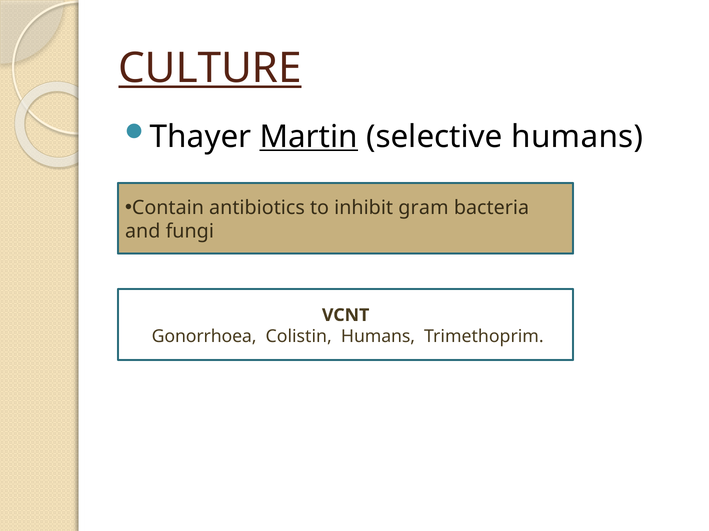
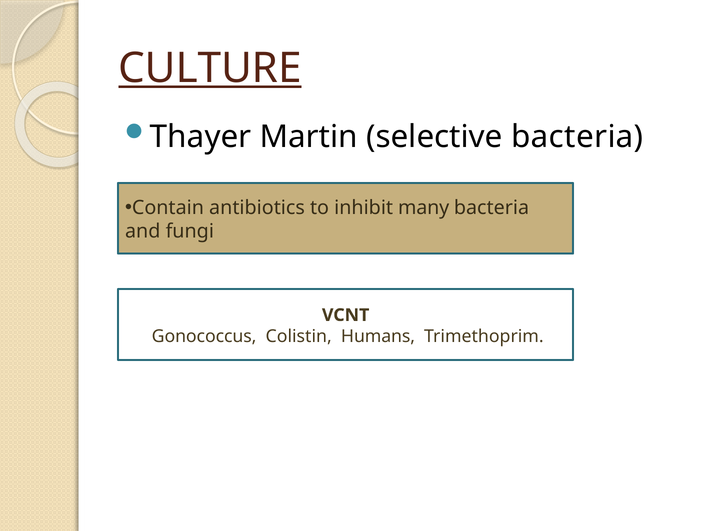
Martin underline: present -> none
selective humans: humans -> bacteria
gram: gram -> many
Gonorrhoea: Gonorrhoea -> Gonococcus
